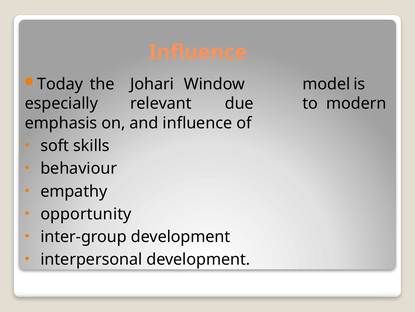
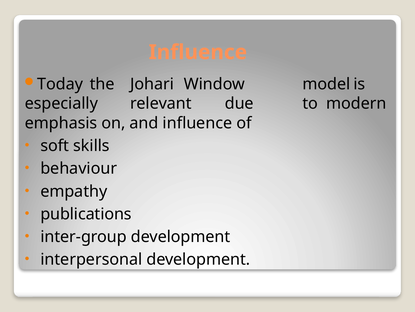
opportunity: opportunity -> publications
